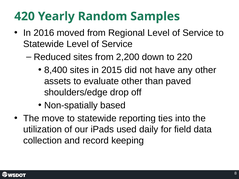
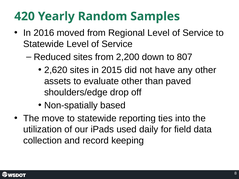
220: 220 -> 807
8,400: 8,400 -> 2,620
